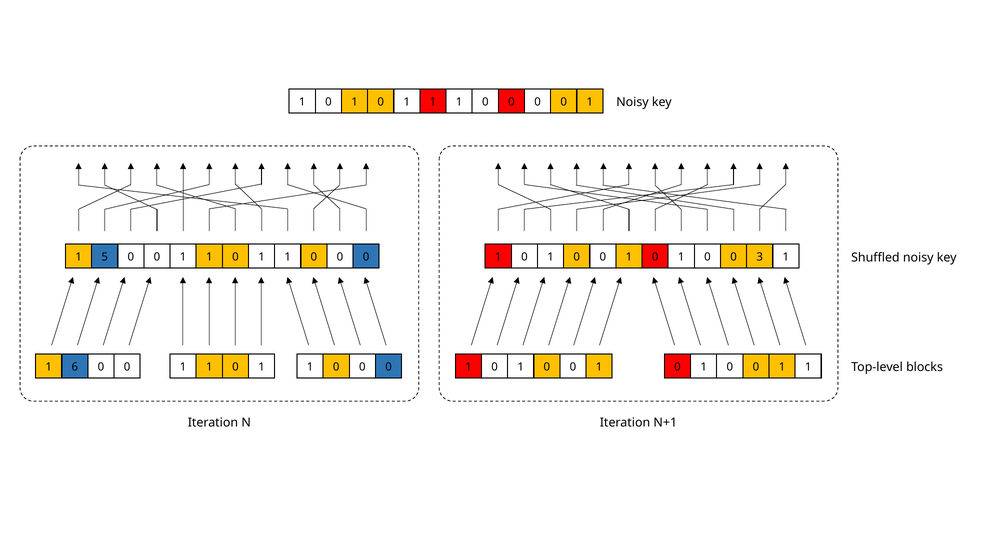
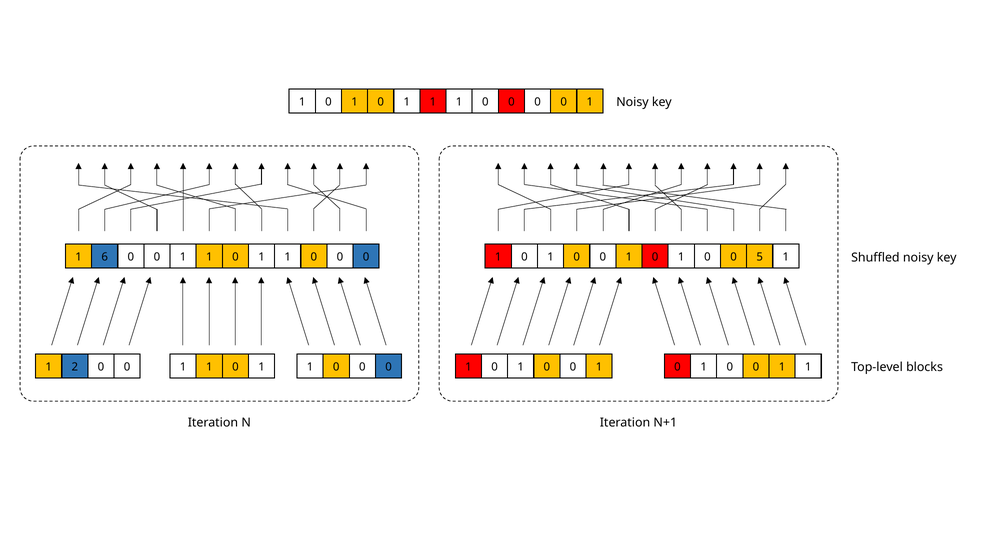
5: 5 -> 6
3: 3 -> 5
6: 6 -> 2
